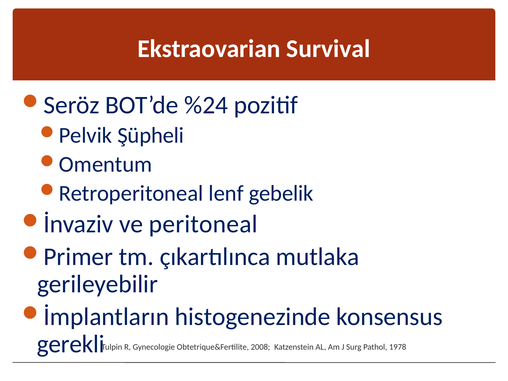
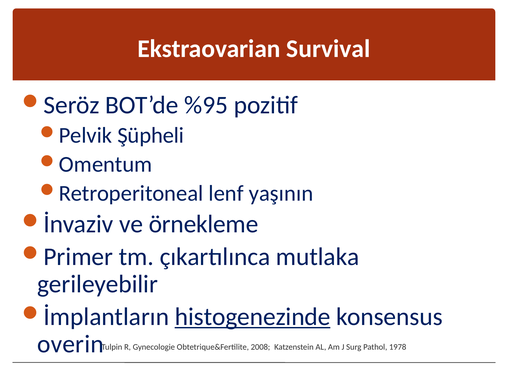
%24: %24 -> %95
gebelik: gebelik -> yaşının
peritoneal: peritoneal -> örnekleme
histogenezinde underline: none -> present
gerekli: gerekli -> overin
